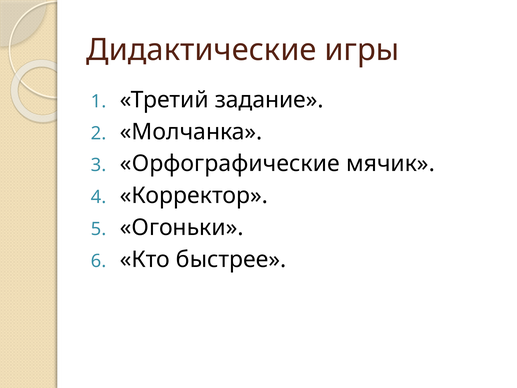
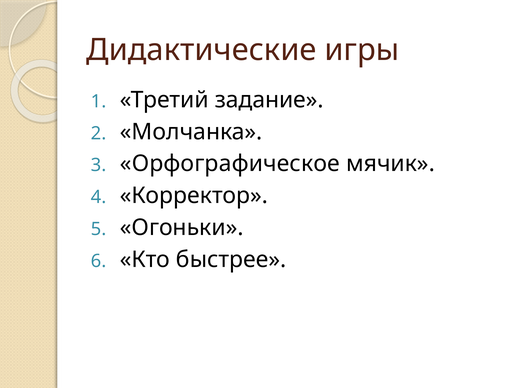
Орфографические: Орфографические -> Орфографическое
